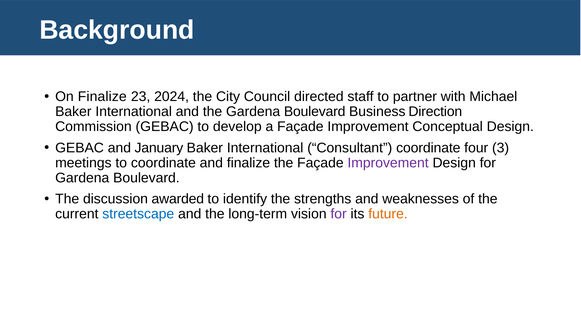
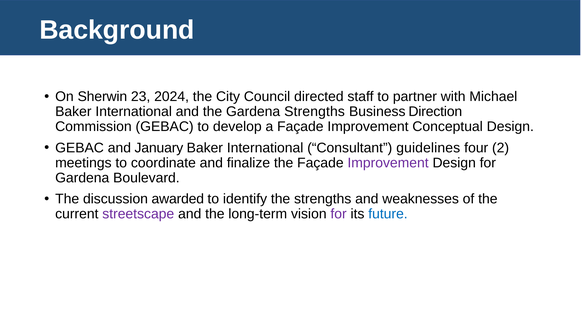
On Finalize: Finalize -> Sherwin
the Gardena Boulevard: Boulevard -> Strengths
Consultant coordinate: coordinate -> guidelines
3: 3 -> 2
streetscape colour: blue -> purple
future colour: orange -> blue
